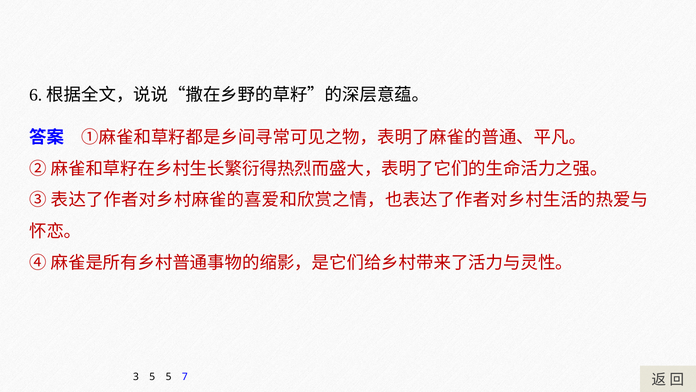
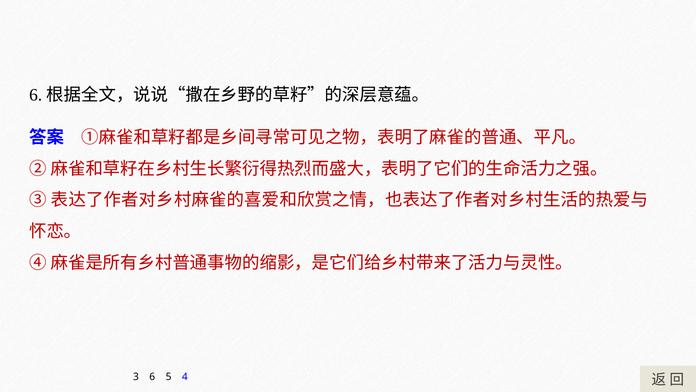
3 5: 5 -> 6
7: 7 -> 4
